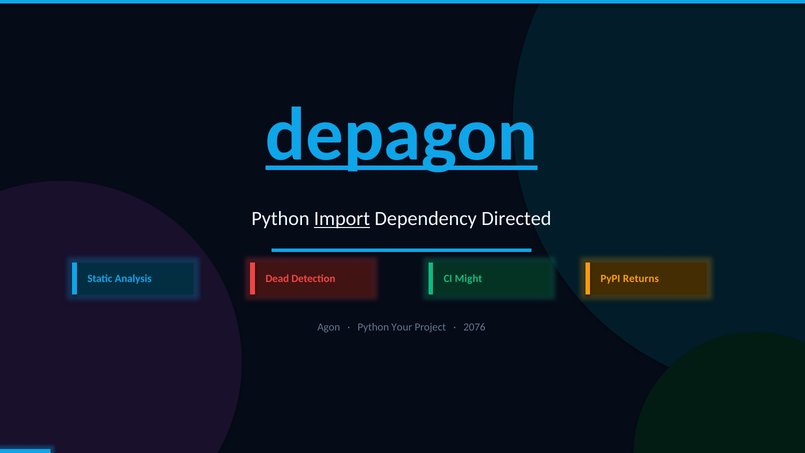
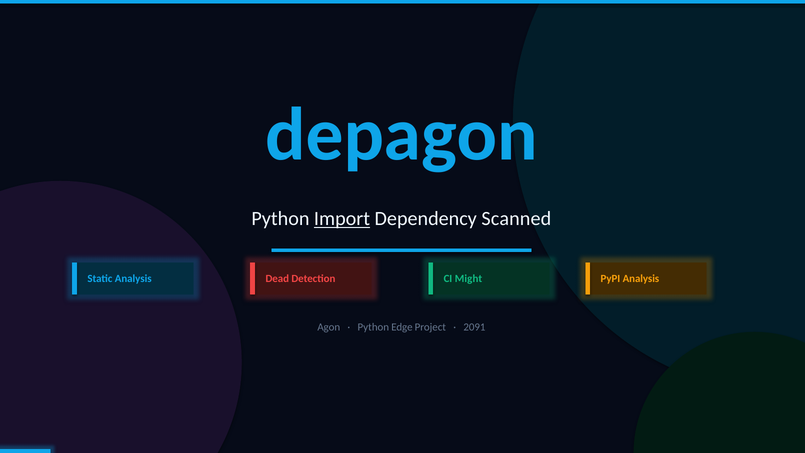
depagon underline: present -> none
Directed: Directed -> Scanned
PyPI Returns: Returns -> Analysis
Your: Your -> Edge
2076: 2076 -> 2091
